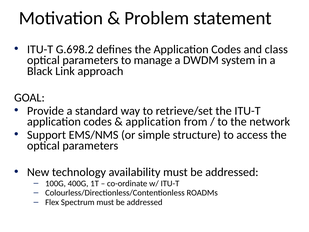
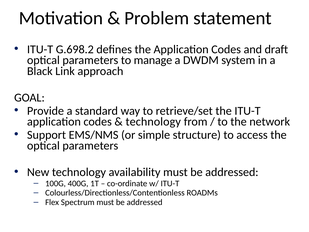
class: class -> draft
application at (153, 122): application -> technology
